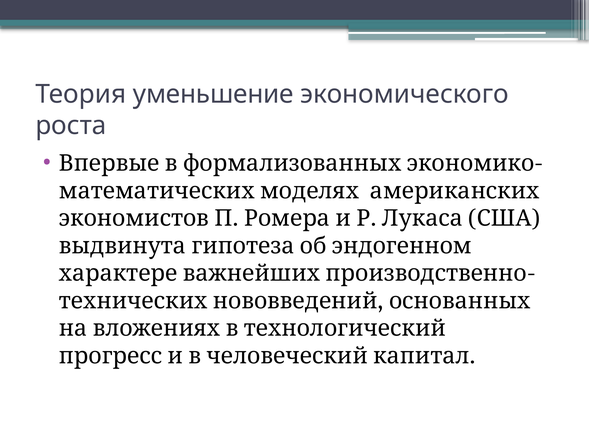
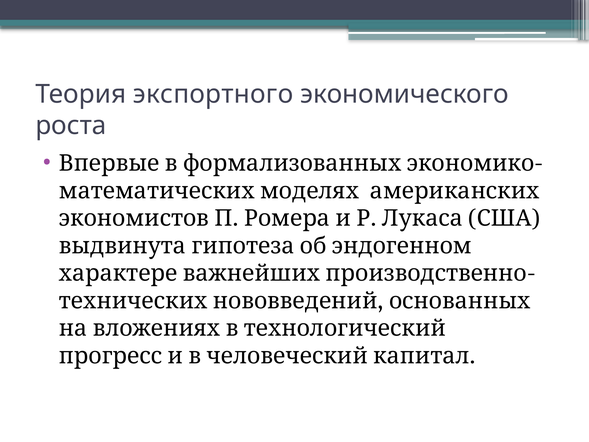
уменьшение: уменьшение -> экспортного
